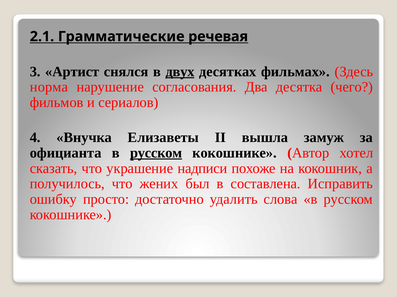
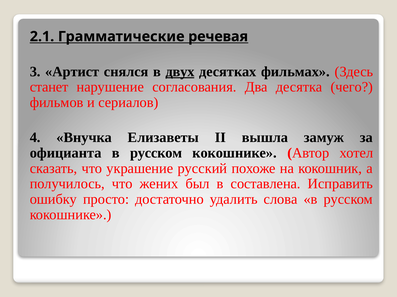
норма: норма -> станет
русском at (156, 153) underline: present -> none
надписи: надписи -> русский
